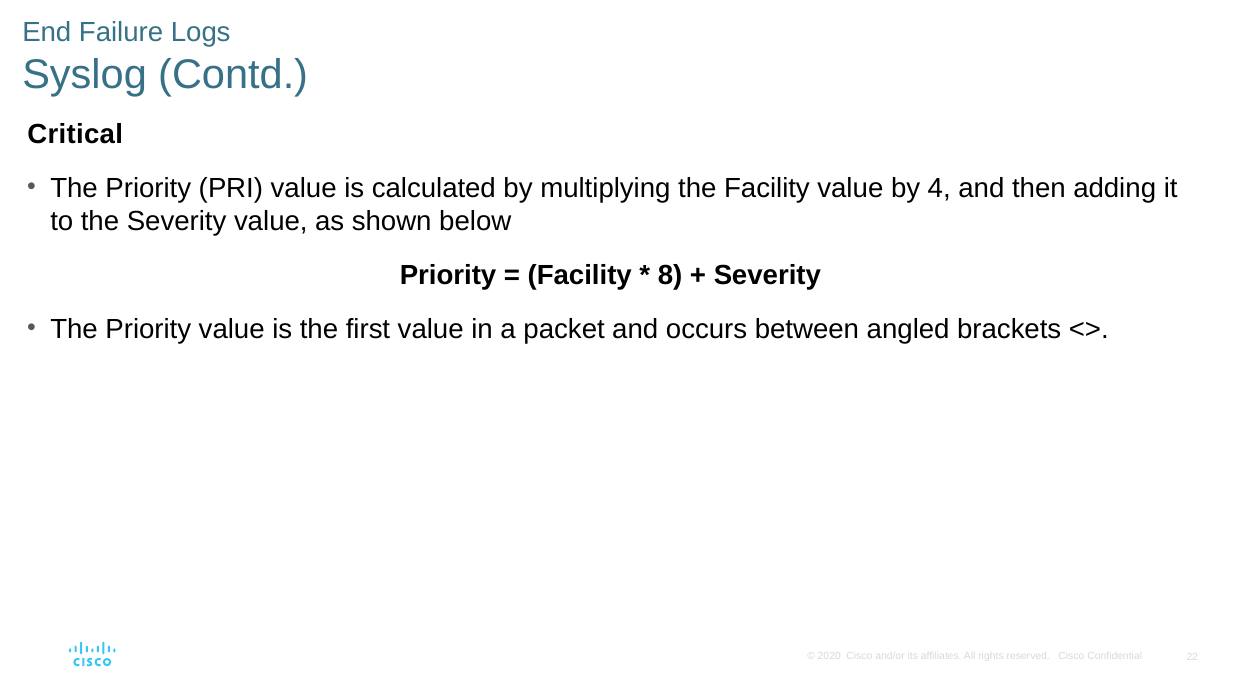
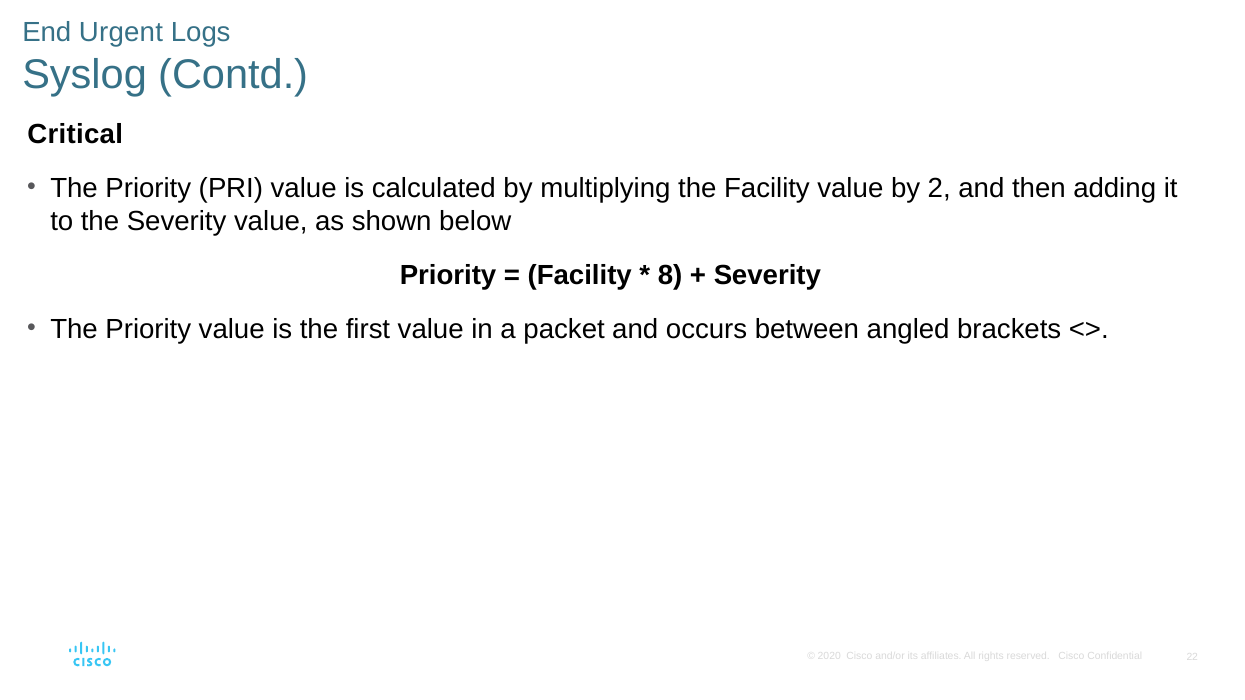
Failure: Failure -> Urgent
4: 4 -> 2
